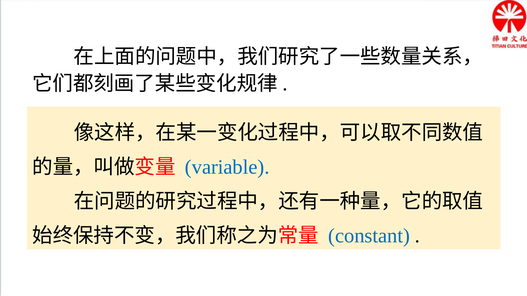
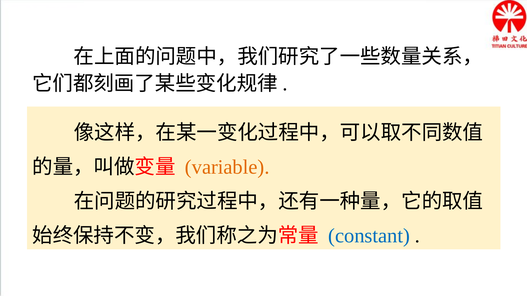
variable colour: blue -> orange
